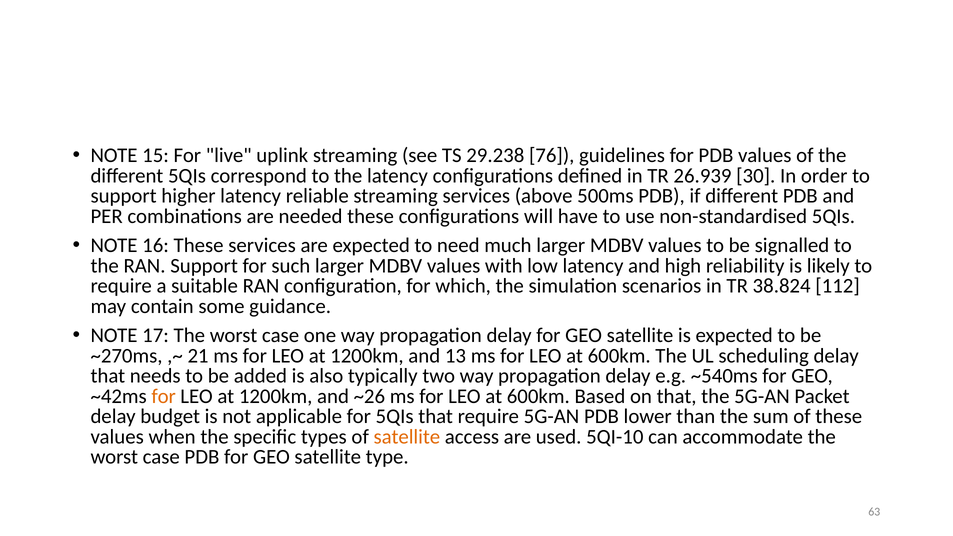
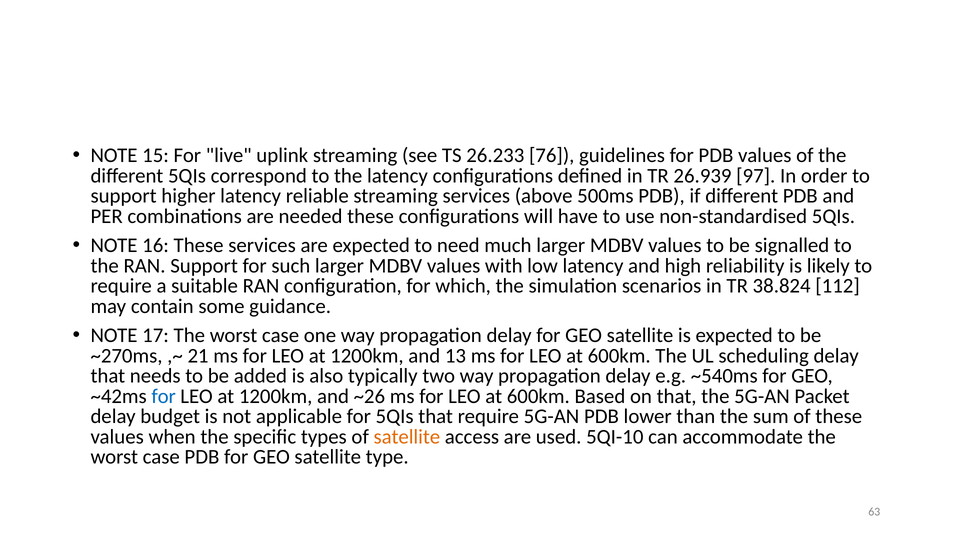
29.238: 29.238 -> 26.233
30: 30 -> 97
for at (164, 396) colour: orange -> blue
